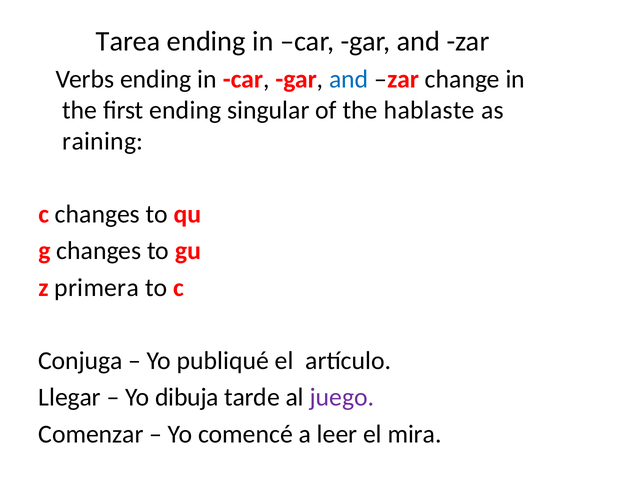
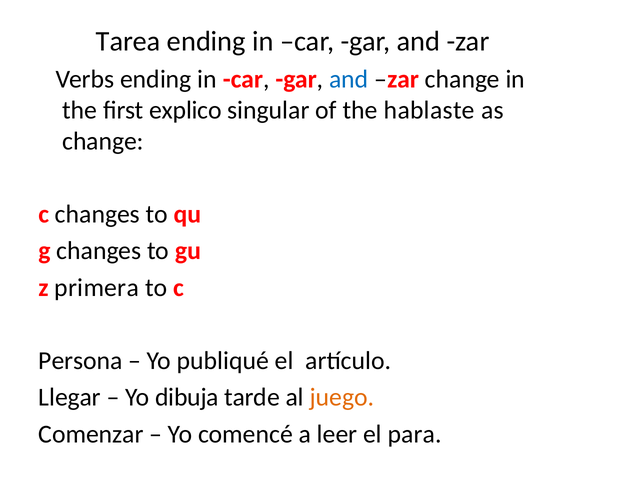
first ending: ending -> explico
raining at (103, 141): raining -> change
Conjuga: Conjuga -> Persona
juego colour: purple -> orange
mira: mira -> para
